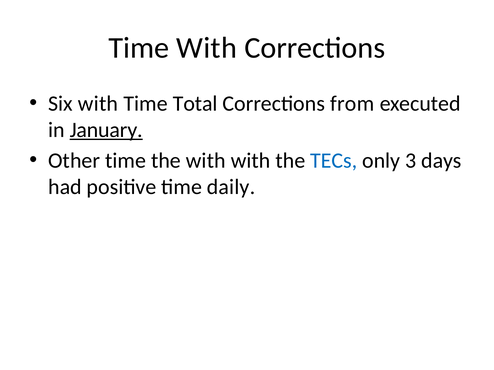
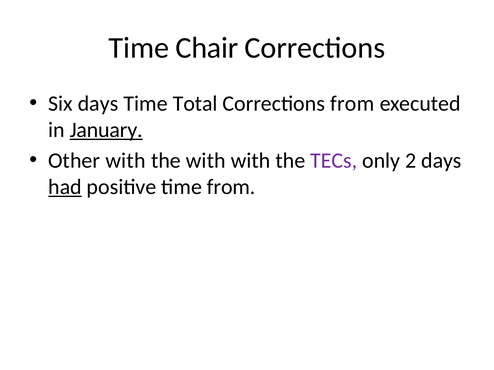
Time With: With -> Chair
Six with: with -> days
Other time: time -> with
TECs colour: blue -> purple
3: 3 -> 2
had underline: none -> present
time daily: daily -> from
